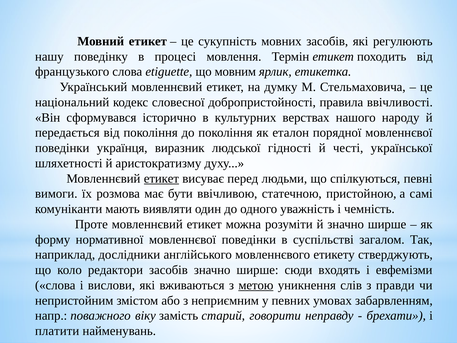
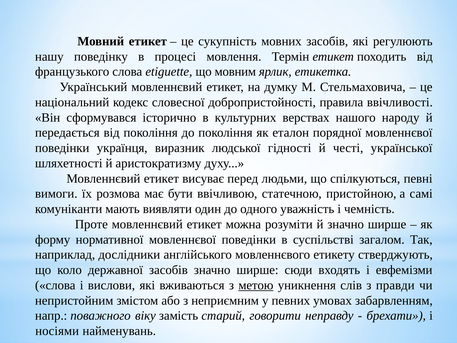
етикет at (161, 178) underline: present -> none
редактори: редактори -> державної
платити: платити -> носіями
